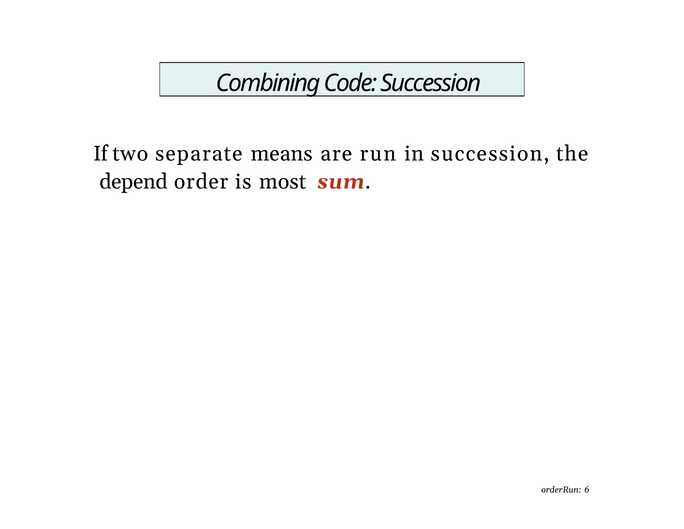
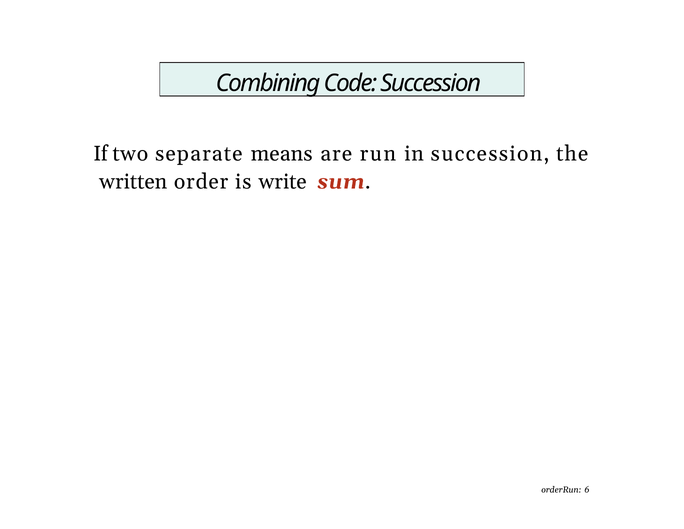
depend: depend -> written
most: most -> write
